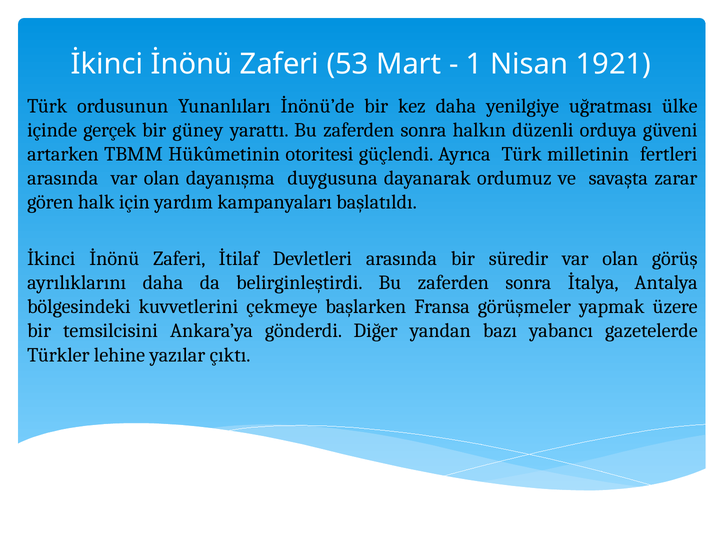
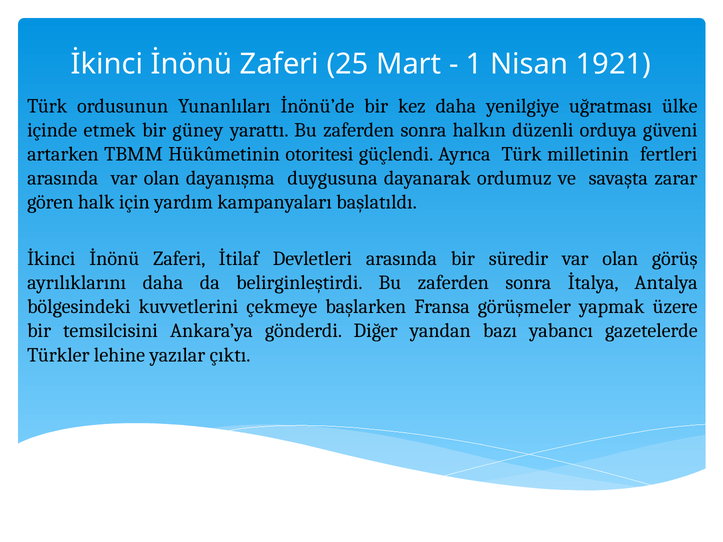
53: 53 -> 25
gerçek: gerçek -> etmek
